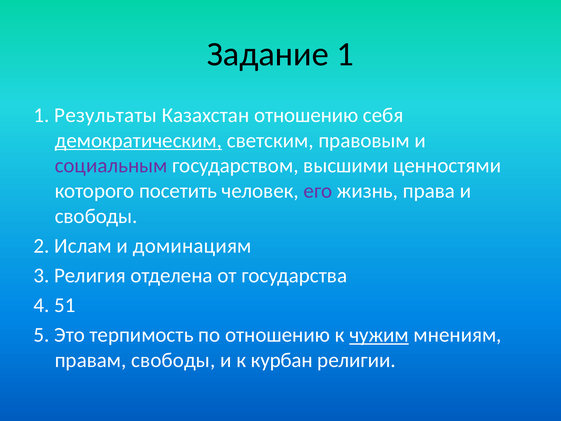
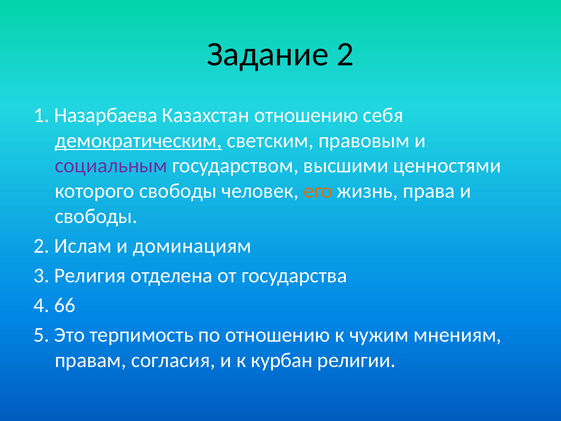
Задание 1: 1 -> 2
Результаты: Результаты -> Назарбаева
которого посетить: посетить -> свободы
его colour: purple -> orange
51: 51 -> 66
чужим underline: present -> none
правам свободы: свободы -> согласия
